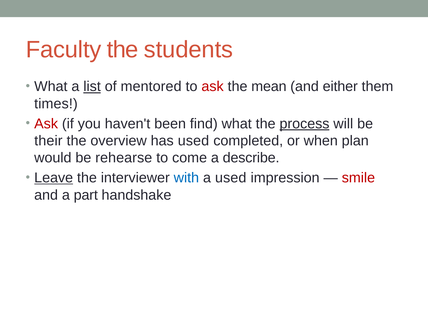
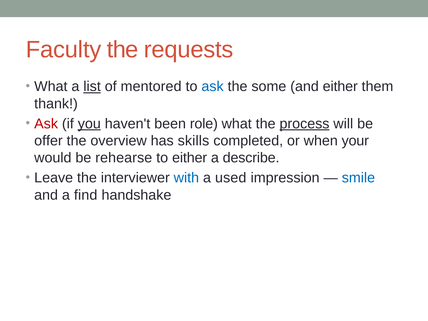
students: students -> requests
ask at (213, 87) colour: red -> blue
mean: mean -> some
times: times -> thank
you underline: none -> present
find: find -> role
their: their -> offer
has used: used -> skills
plan: plan -> your
to come: come -> either
Leave underline: present -> none
smile colour: red -> blue
part: part -> find
